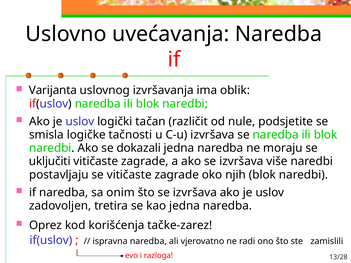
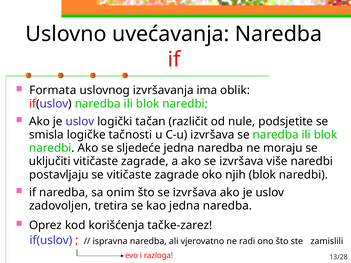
Varijanta: Varijanta -> Formata
dokazali: dokazali -> sljedeće
